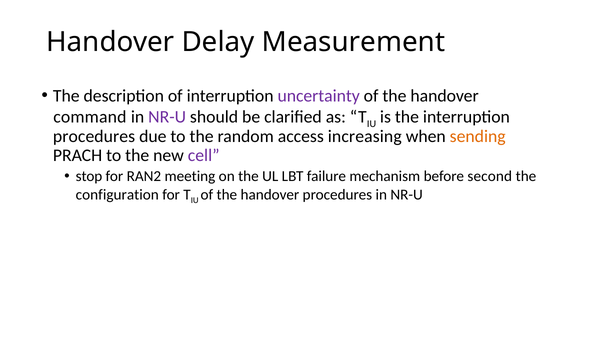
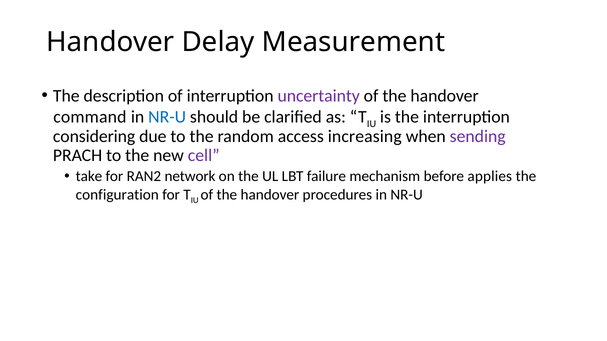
NR-U at (167, 117) colour: purple -> blue
procedures at (94, 137): procedures -> considering
sending colour: orange -> purple
stop: stop -> take
meeting: meeting -> network
second: second -> applies
